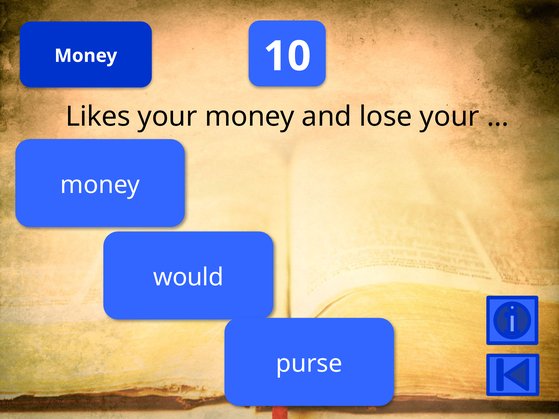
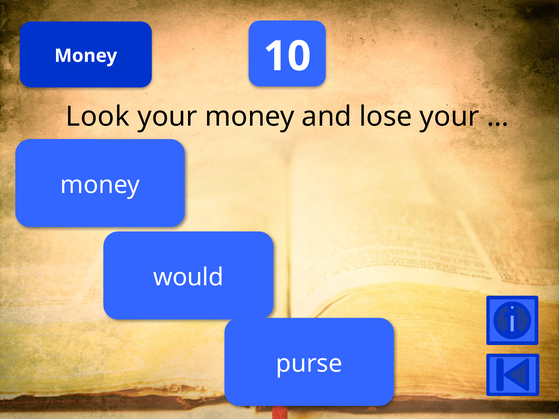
Likes: Likes -> Look
